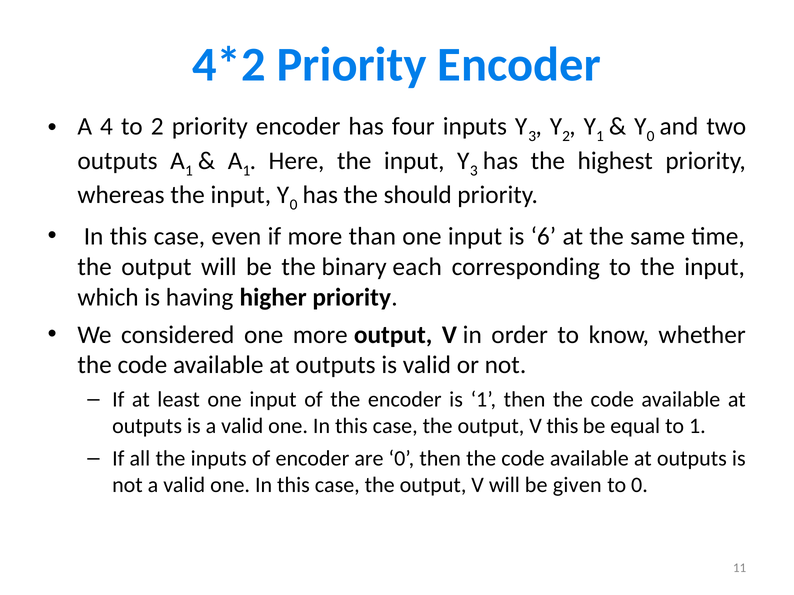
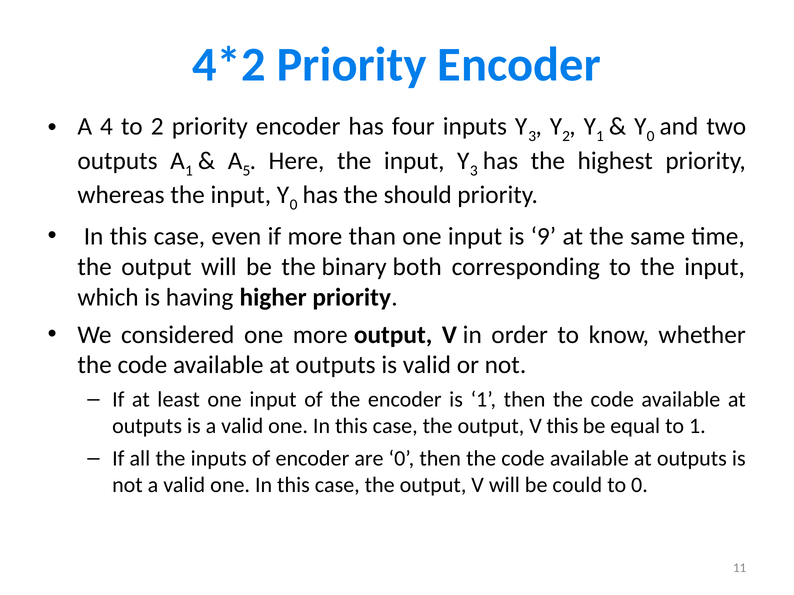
1 at (246, 171): 1 -> 5
6: 6 -> 9
each: each -> both
given: given -> could
